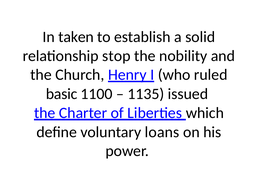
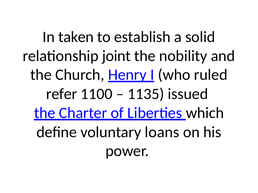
stop: stop -> joint
basic: basic -> refer
